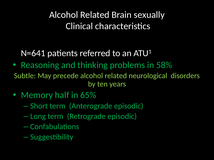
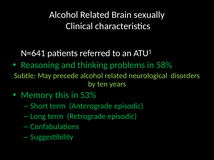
half: half -> this
65%: 65% -> 53%
